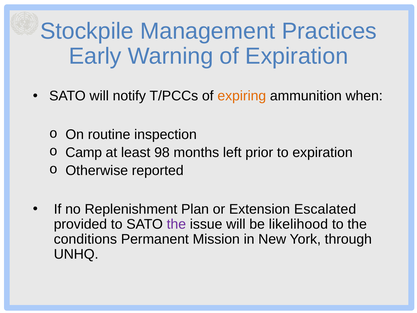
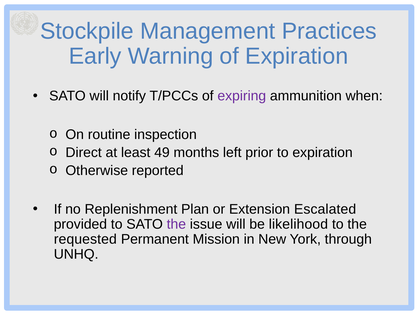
expiring colour: orange -> purple
Camp: Camp -> Direct
98: 98 -> 49
conditions: conditions -> requested
